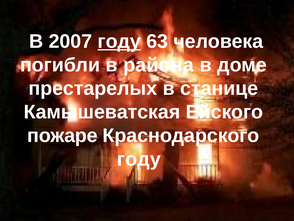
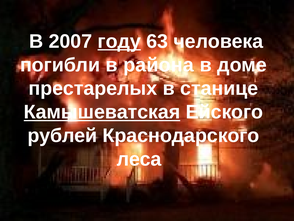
Камышеватская underline: none -> present
пожаре: пожаре -> рублей
году at (139, 159): году -> леса
